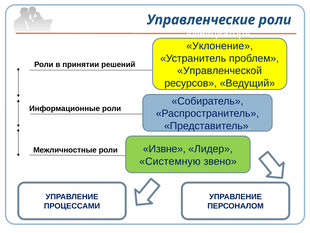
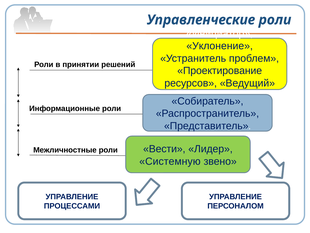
Управленческой: Управленческой -> Проектирование
Извне: Извне -> Вести
